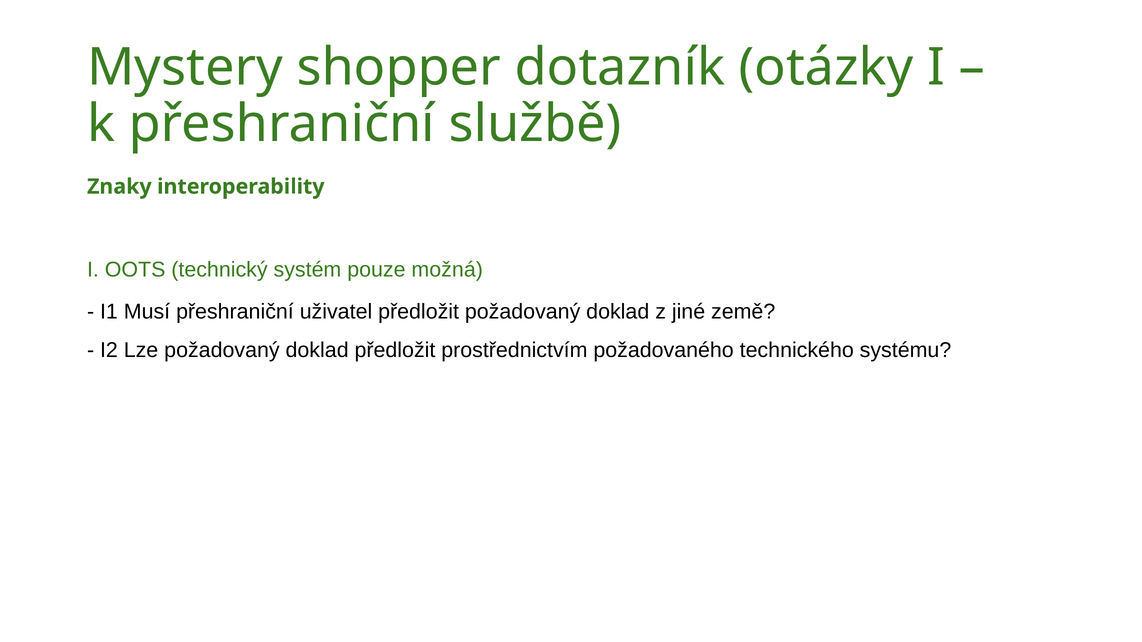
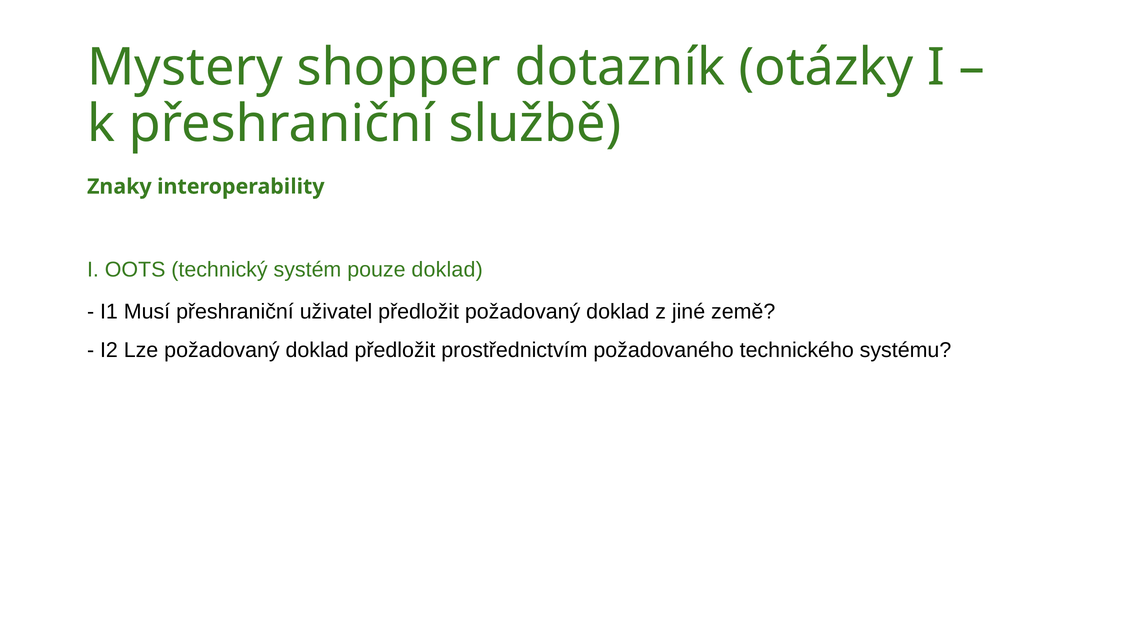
pouze možná: možná -> doklad
